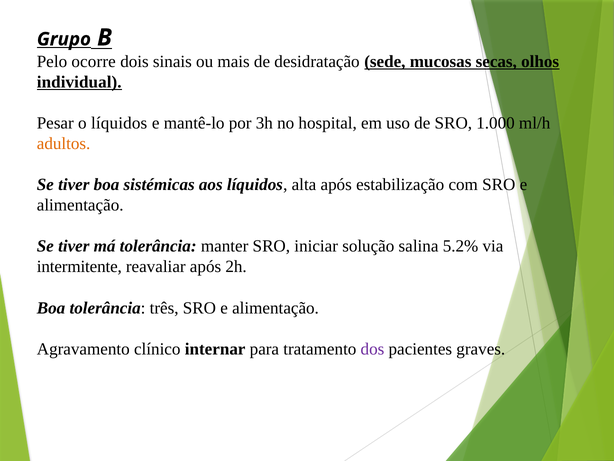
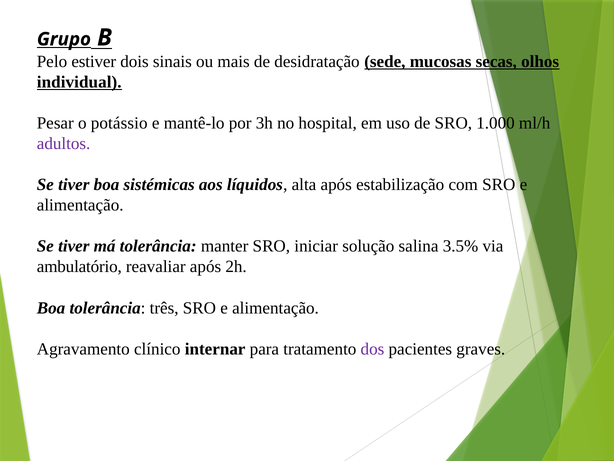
ocorre: ocorre -> estiver
o líquidos: líquidos -> potássio
adultos colour: orange -> purple
5.2%: 5.2% -> 3.5%
intermitente: intermitente -> ambulatório
